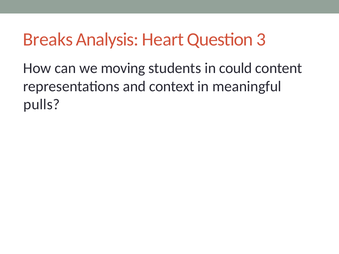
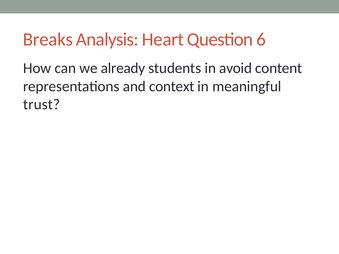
3: 3 -> 6
moving: moving -> already
could: could -> avoid
pulls: pulls -> trust
